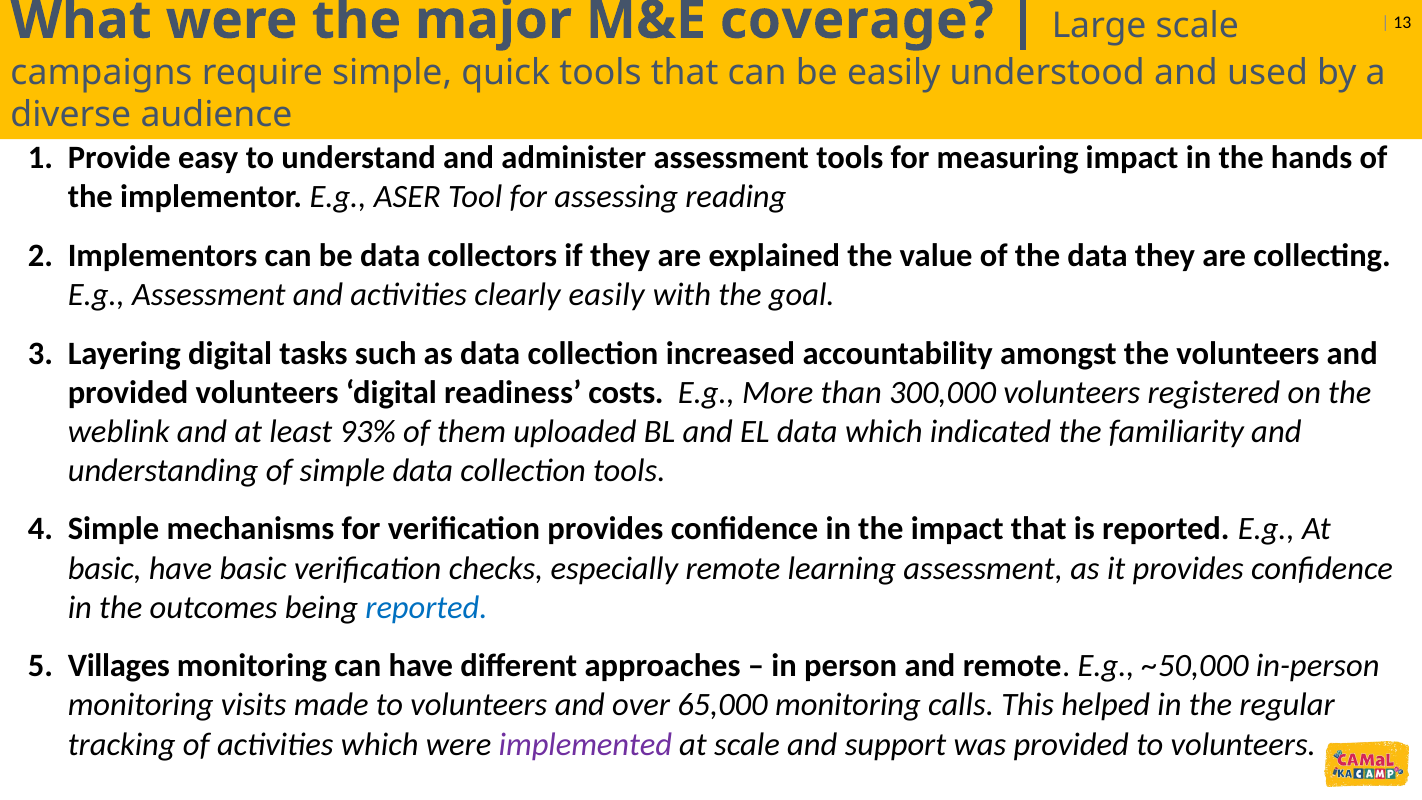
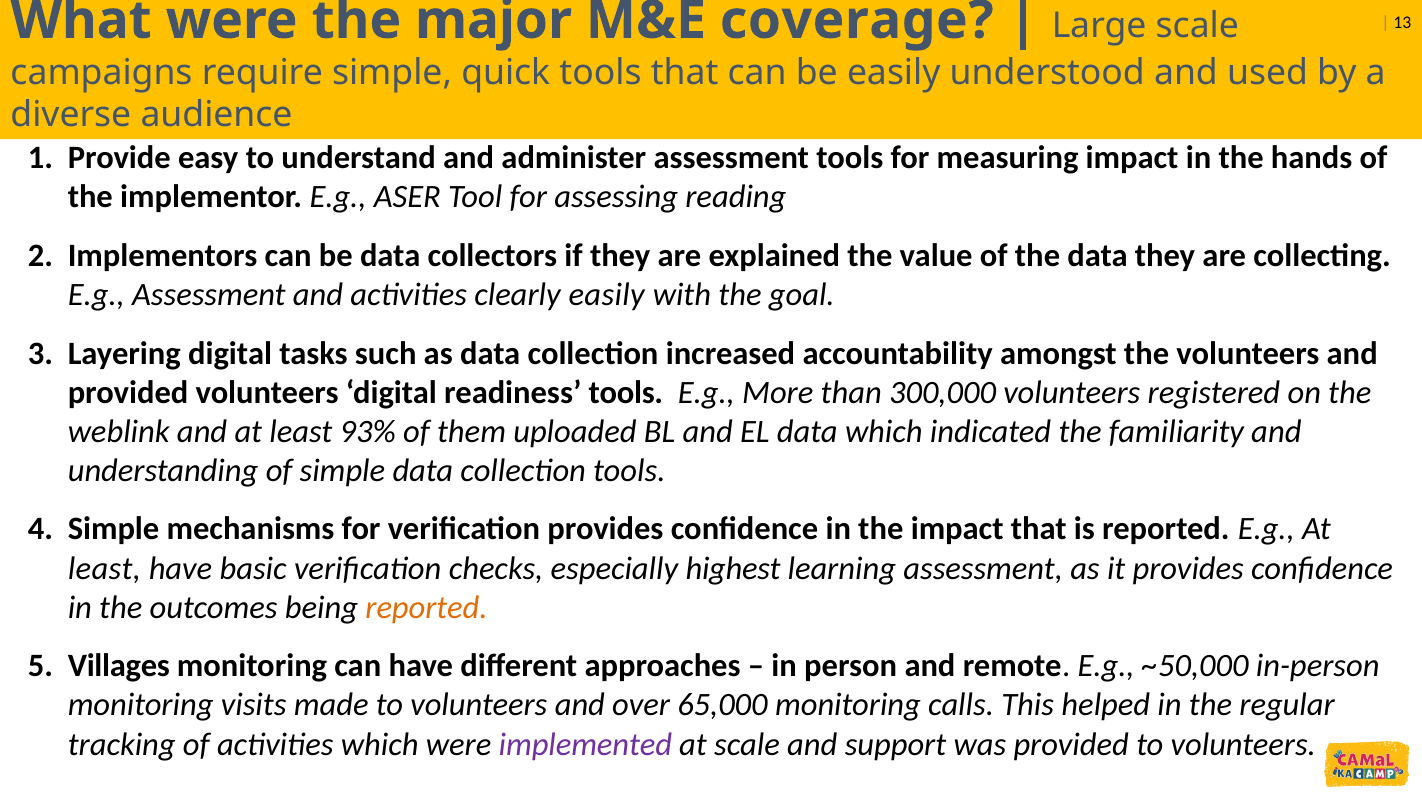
readiness costs: costs -> tools
basic at (105, 568): basic -> least
especially remote: remote -> highest
reported at (427, 607) colour: blue -> orange
